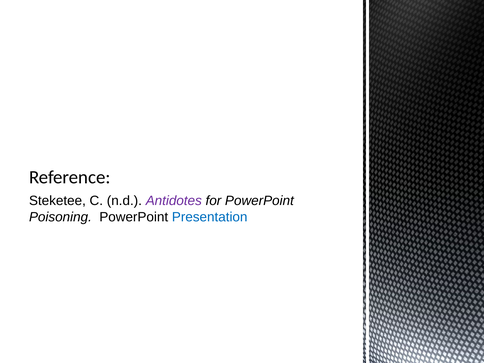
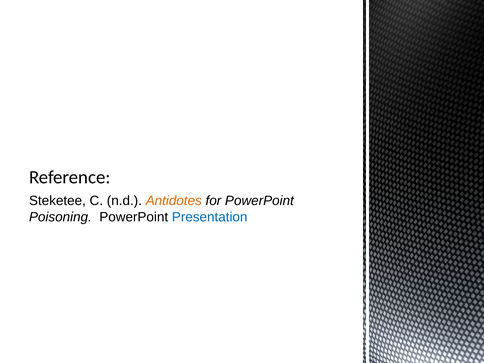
Antidotes colour: purple -> orange
